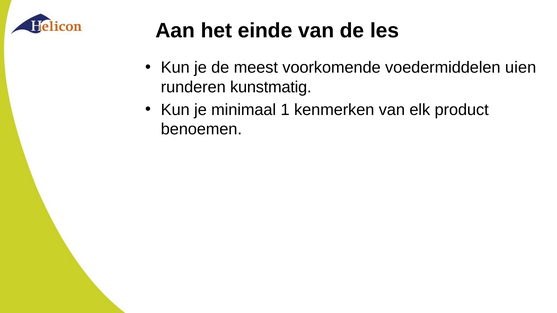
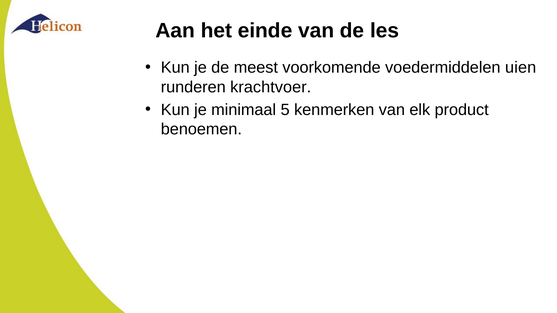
kunstmatig: kunstmatig -> krachtvoer
1: 1 -> 5
